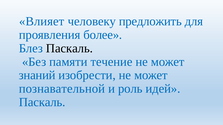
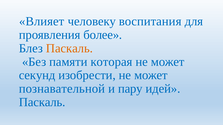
предложить: предложить -> воспитания
Паскаль at (69, 48) colour: black -> orange
течение: течение -> которая
знаний: знаний -> секунд
роль: роль -> пару
